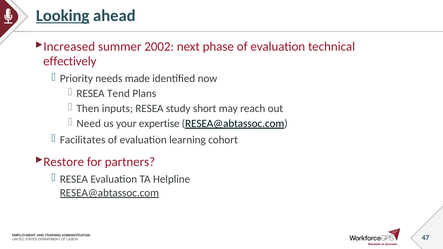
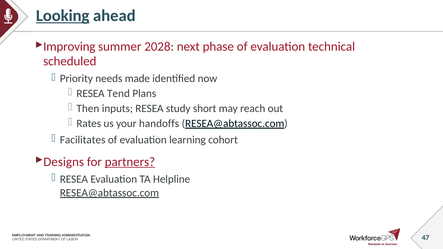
Increased: Increased -> Improving
2002: 2002 -> 2028
effectively: effectively -> scheduled
Need: Need -> Rates
expertise: expertise -> handoffs
Restore: Restore -> Designs
partners underline: none -> present
